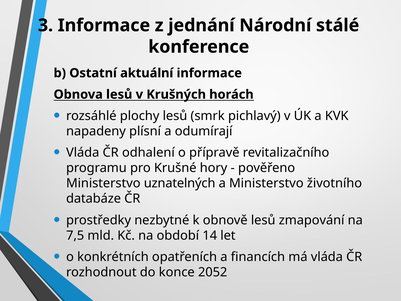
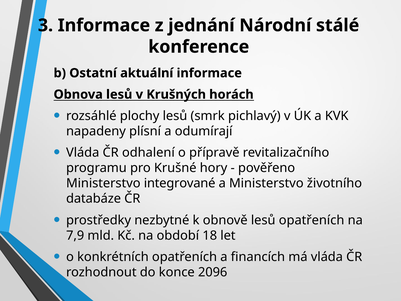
uznatelných: uznatelných -> integrované
lesů zmapování: zmapování -> opatřeních
7,5: 7,5 -> 7,9
14: 14 -> 18
2052: 2052 -> 2096
